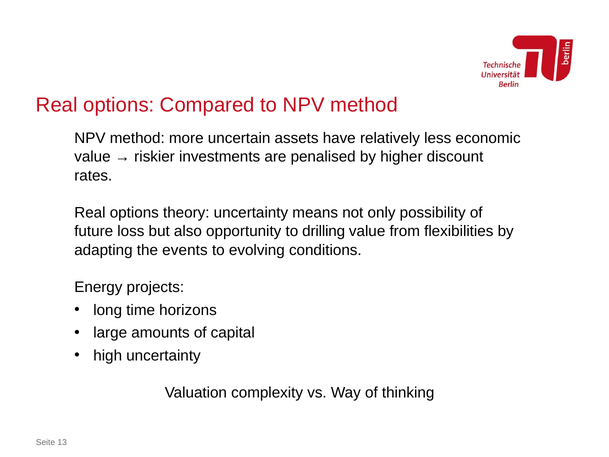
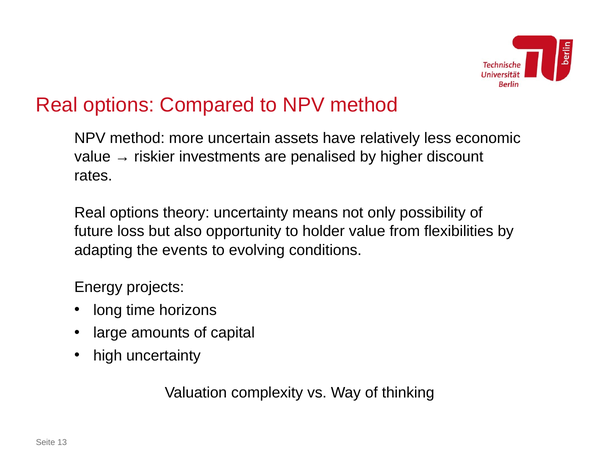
drilling: drilling -> holder
